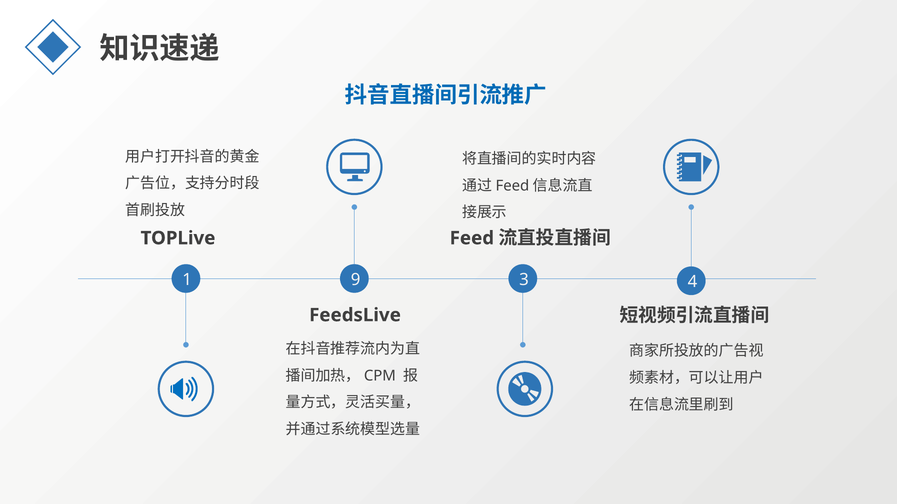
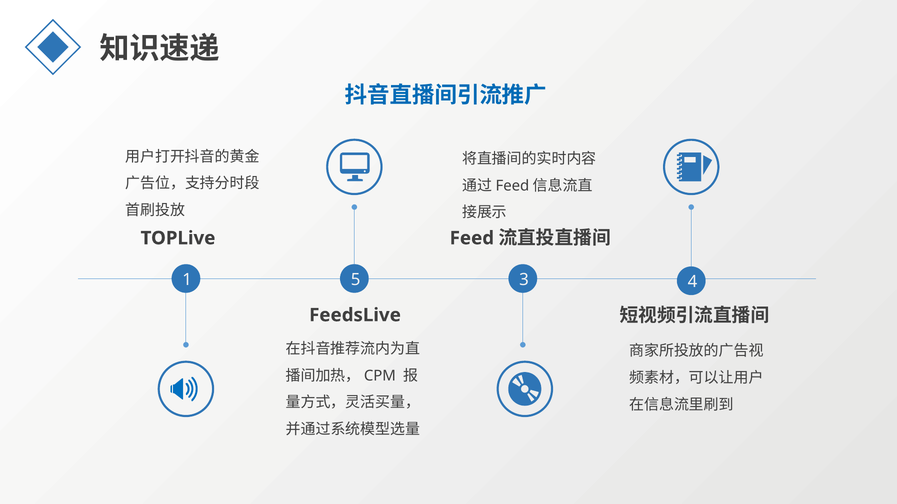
9: 9 -> 5
